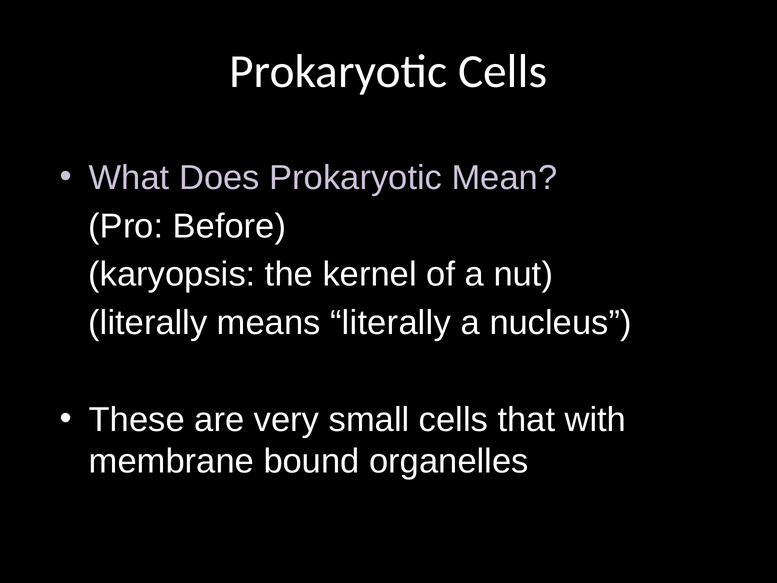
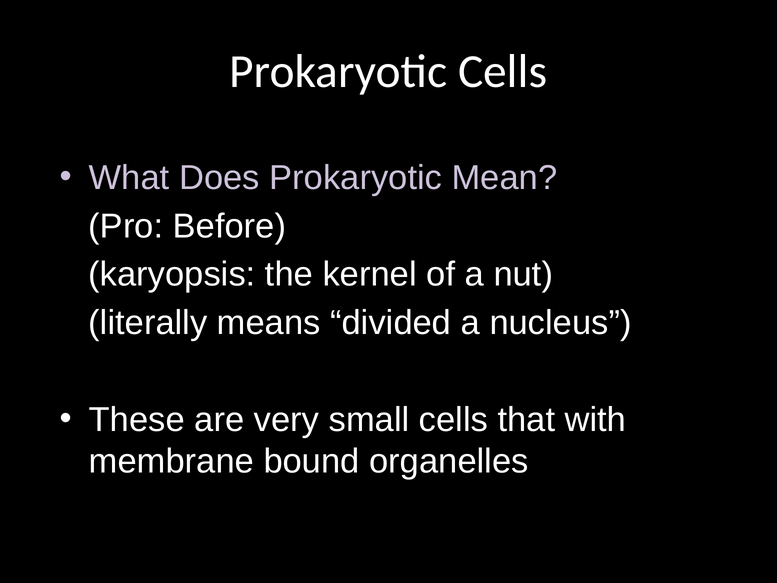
means literally: literally -> divided
